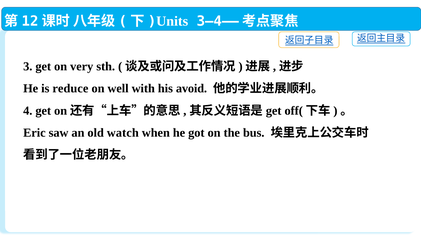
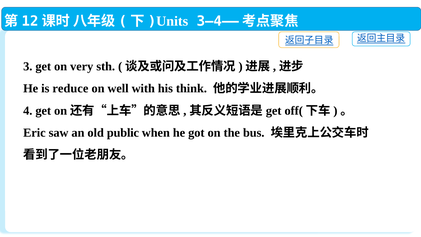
avoid: avoid -> think
watch: watch -> public
